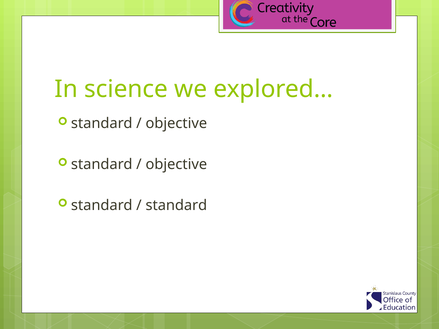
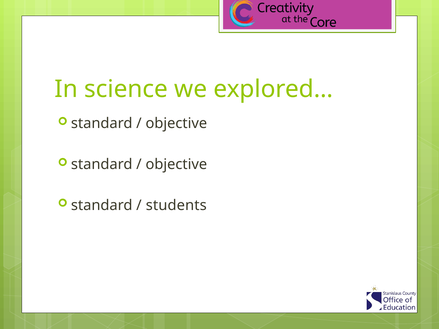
standard at (176, 205): standard -> students
